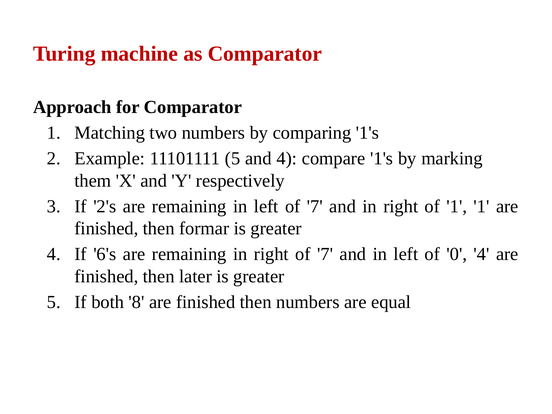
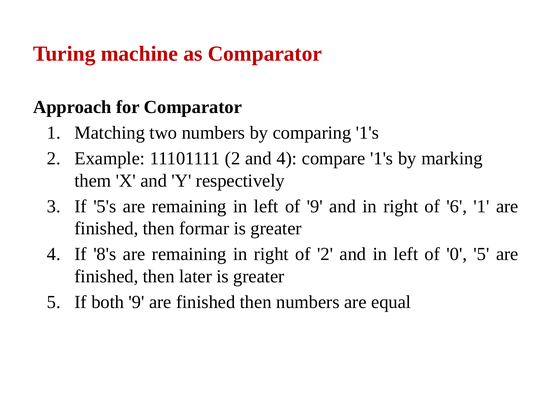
11101111 5: 5 -> 2
2's: 2's -> 5's
left of 7: 7 -> 9
of 1: 1 -> 6
6's: 6's -> 8's
right of 7: 7 -> 2
0 4: 4 -> 5
both 8: 8 -> 9
